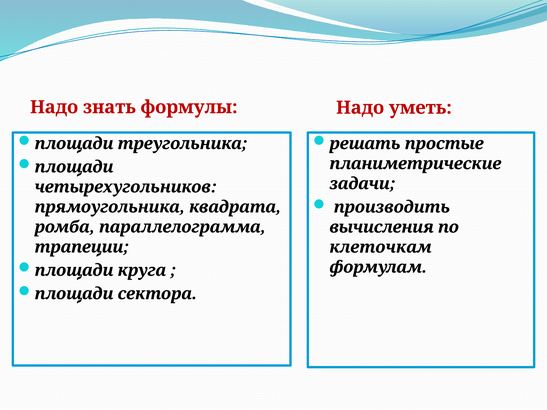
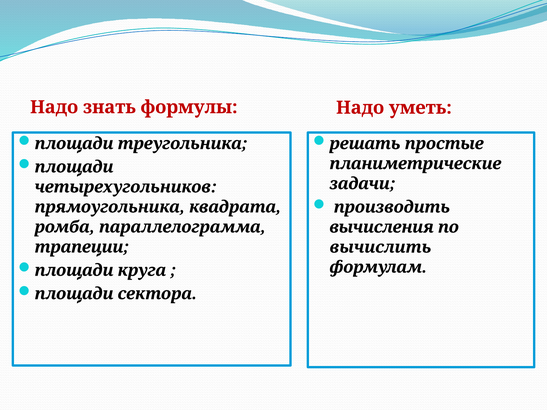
клеточкам: клеточкам -> вычислить
